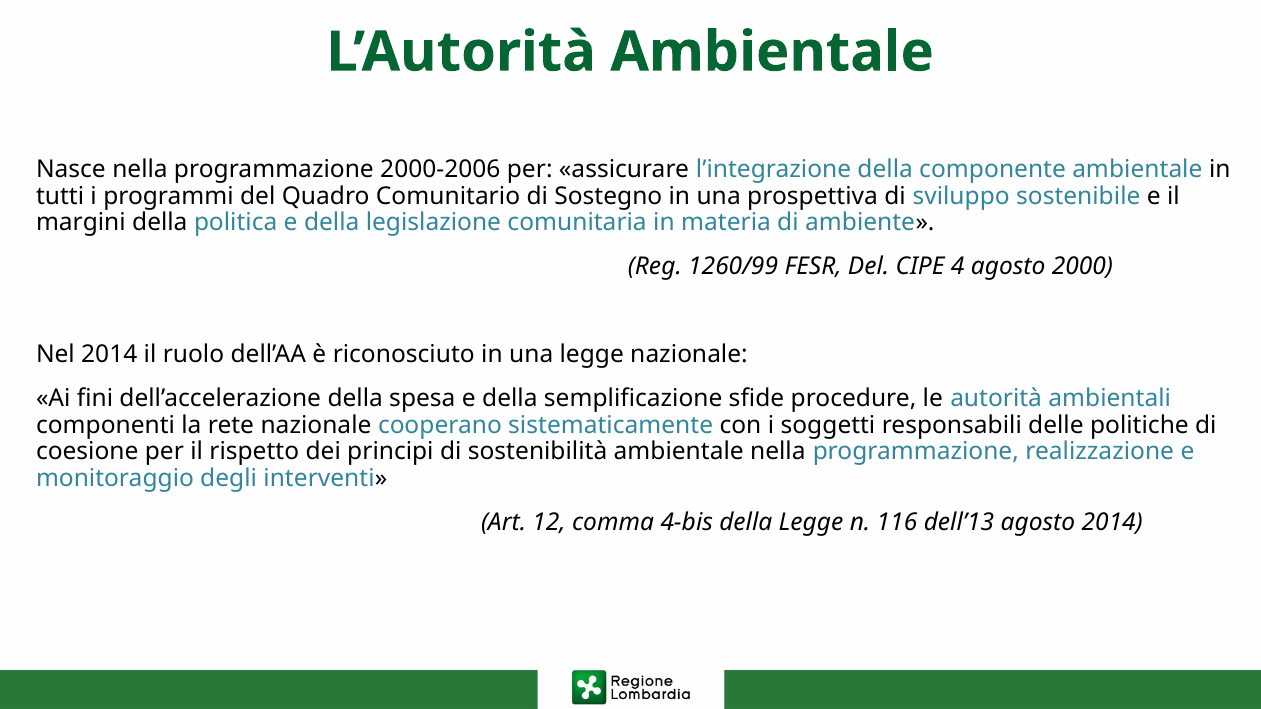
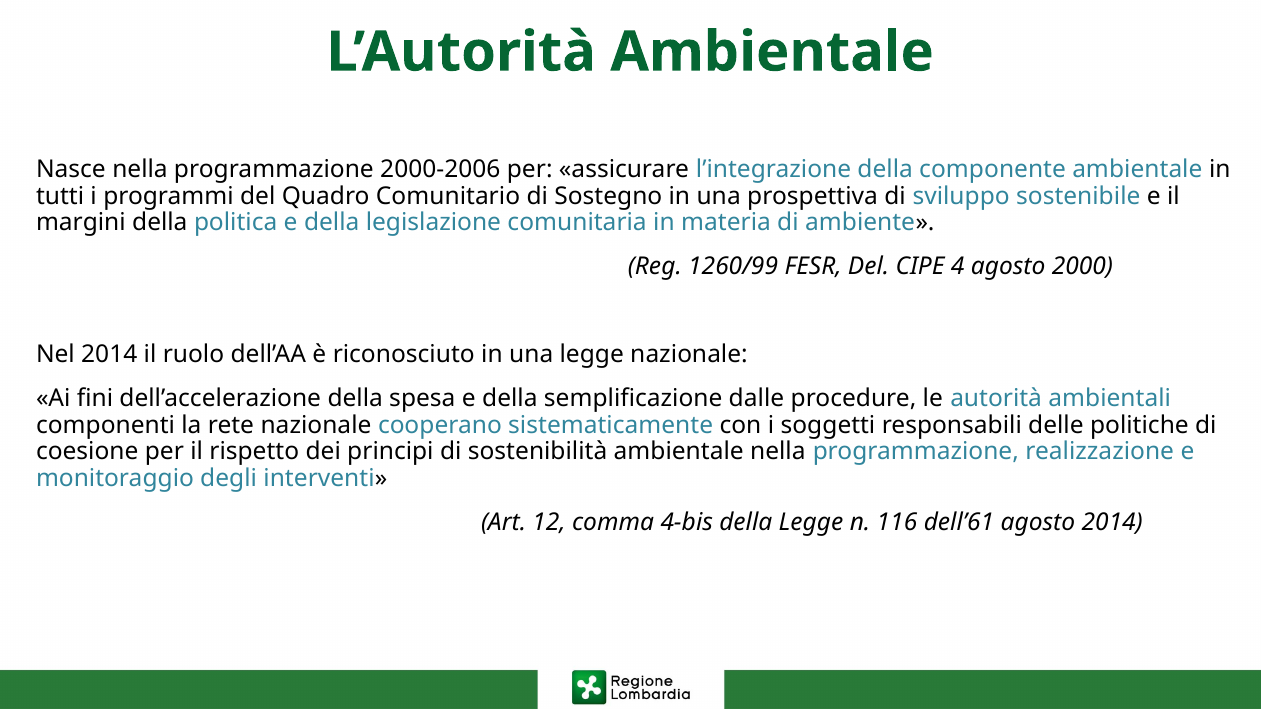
sfide: sfide -> dalle
dell’13: dell’13 -> dell’61
